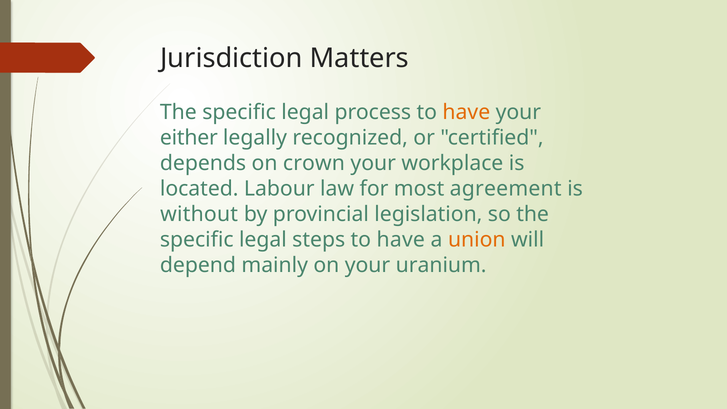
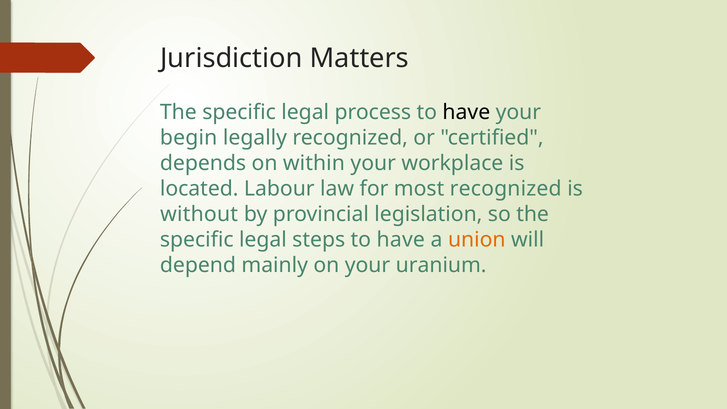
have at (466, 112) colour: orange -> black
either: either -> begin
crown: crown -> within
most agreement: agreement -> recognized
